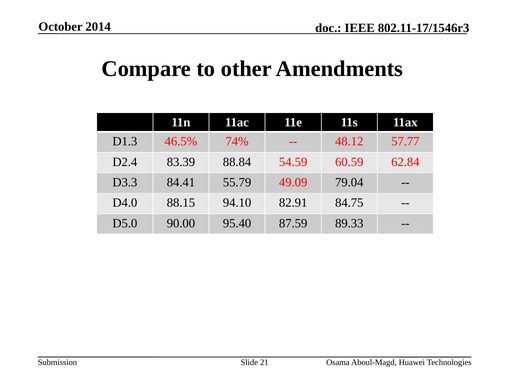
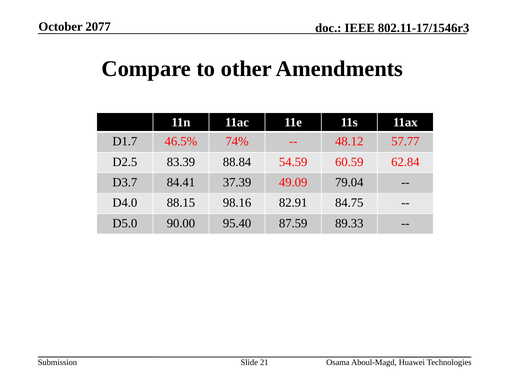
2014: 2014 -> 2077
D1.3: D1.3 -> D1.7
D2.4: D2.4 -> D2.5
D3.3: D3.3 -> D3.7
55.79: 55.79 -> 37.39
94.10: 94.10 -> 98.16
